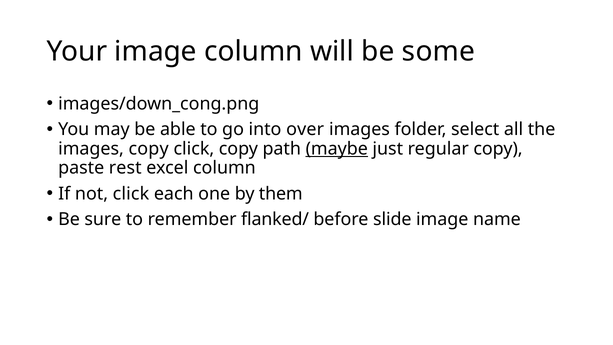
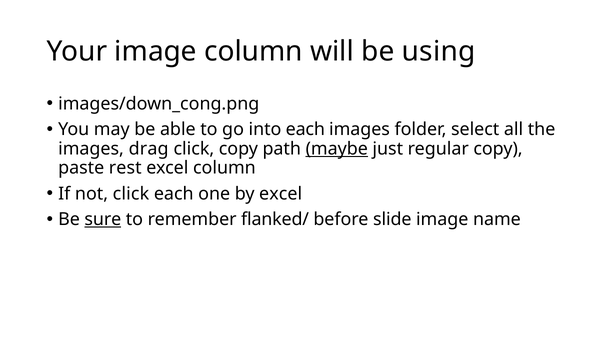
some: some -> using
into over: over -> each
images copy: copy -> drag
by them: them -> excel
sure underline: none -> present
